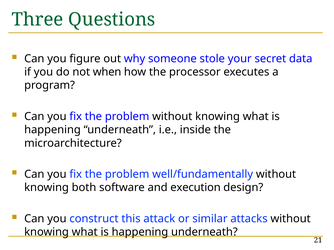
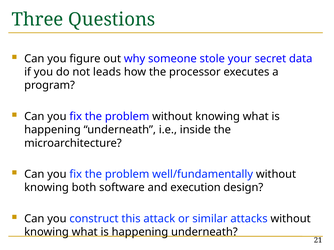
when: when -> leads
